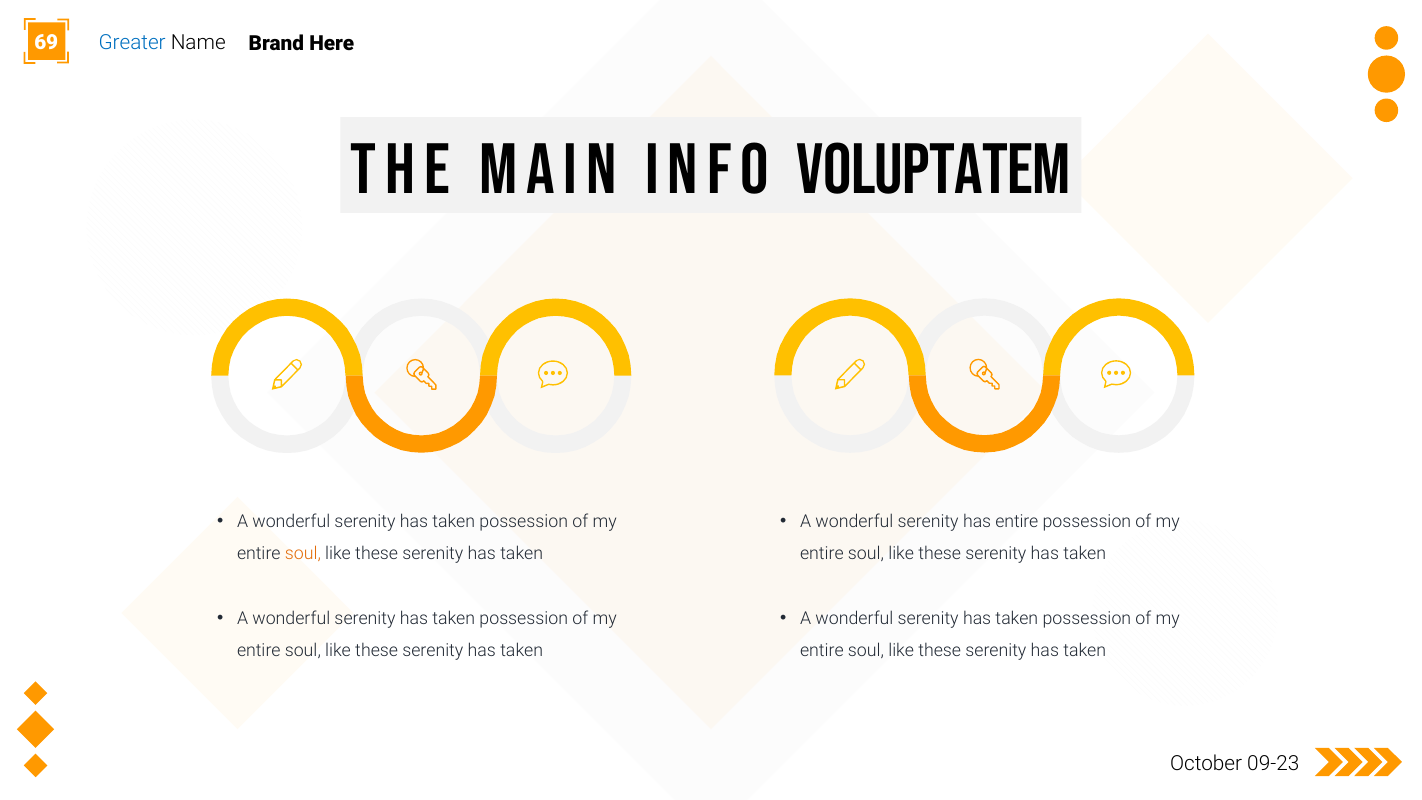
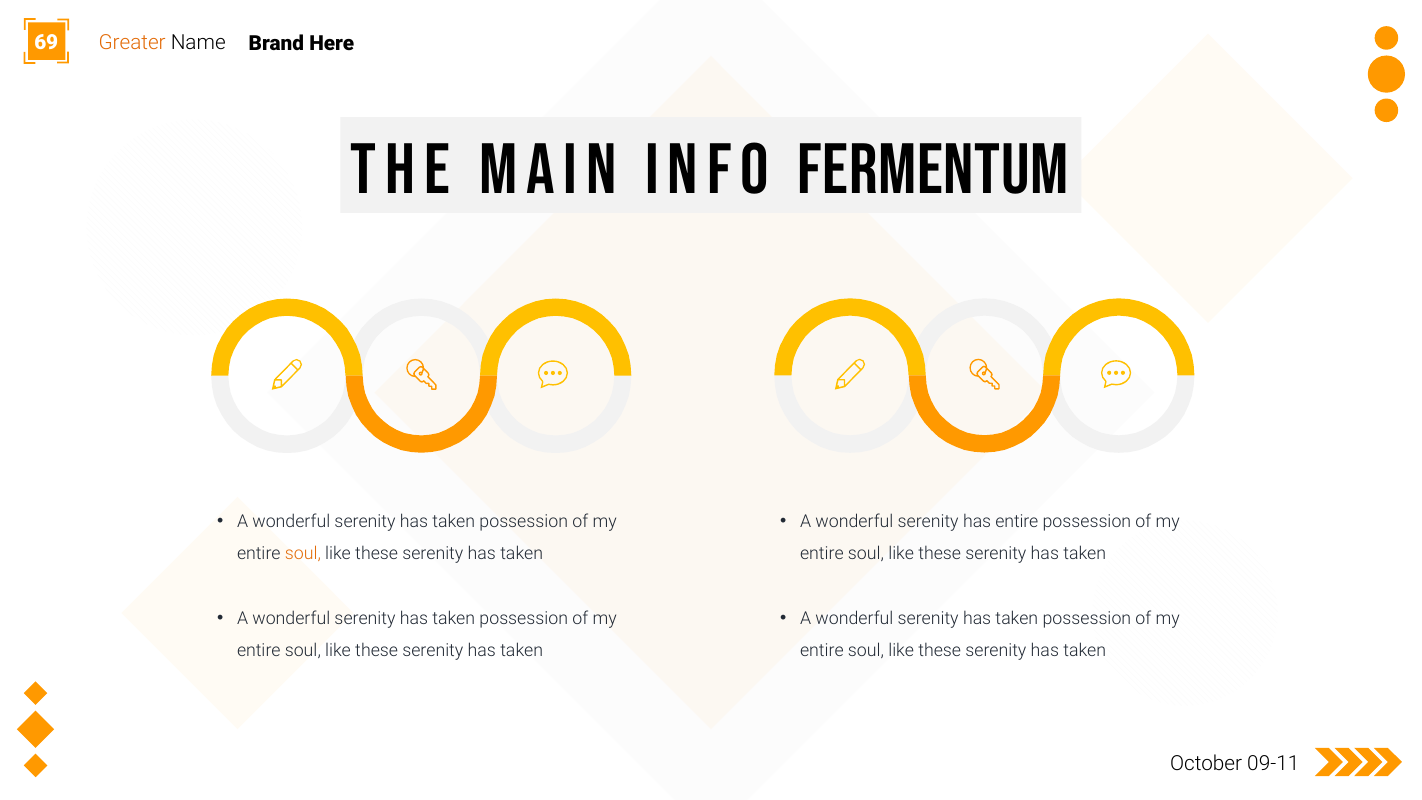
Greater colour: blue -> orange
voluptatem: voluptatem -> fermentum
09-23: 09-23 -> 09-11
